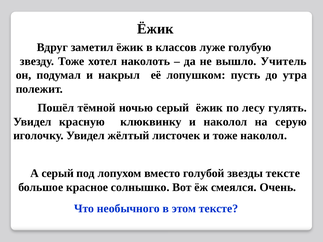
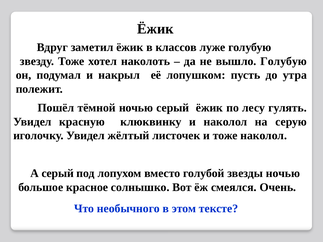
вышло Учитель: Учитель -> Голубую
звезды тексте: тексте -> ночью
